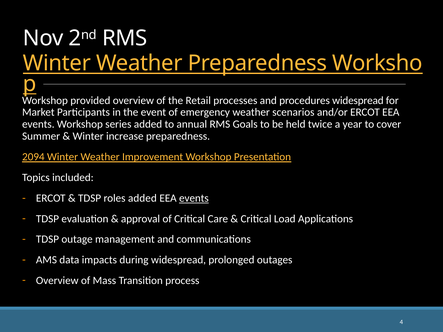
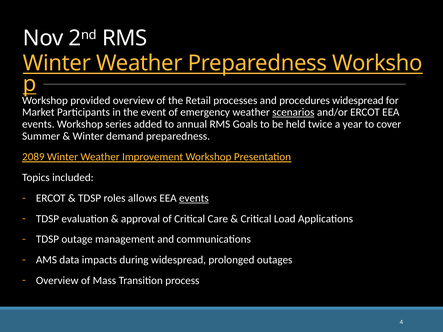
scenarios underline: none -> present
increase: increase -> demand
2094: 2094 -> 2089
roles added: added -> allows
